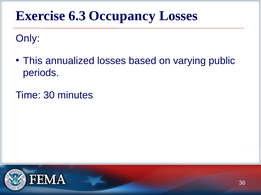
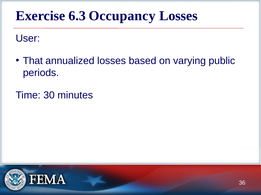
Only: Only -> User
This: This -> That
